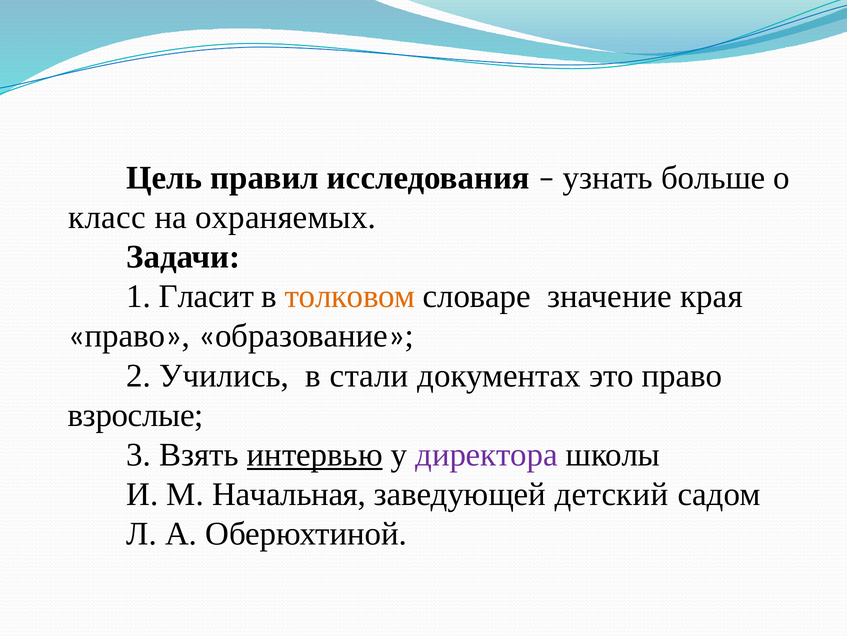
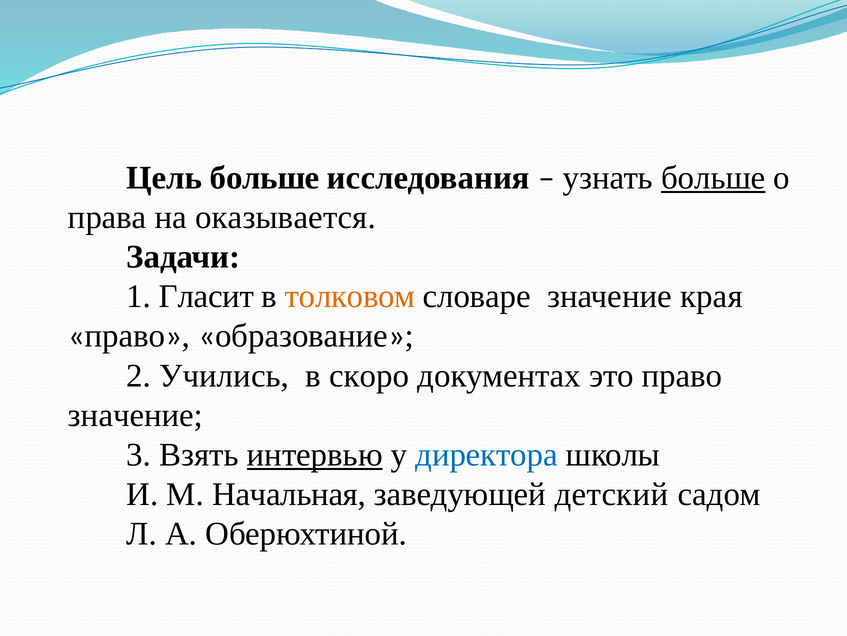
Цель правил: правил -> больше
больше at (713, 177) underline: none -> present
класс: класс -> права
охраняемых: охраняемых -> оказывается
стали: стали -> скоро
взрослые at (136, 415): взрослые -> значение
директора colour: purple -> blue
